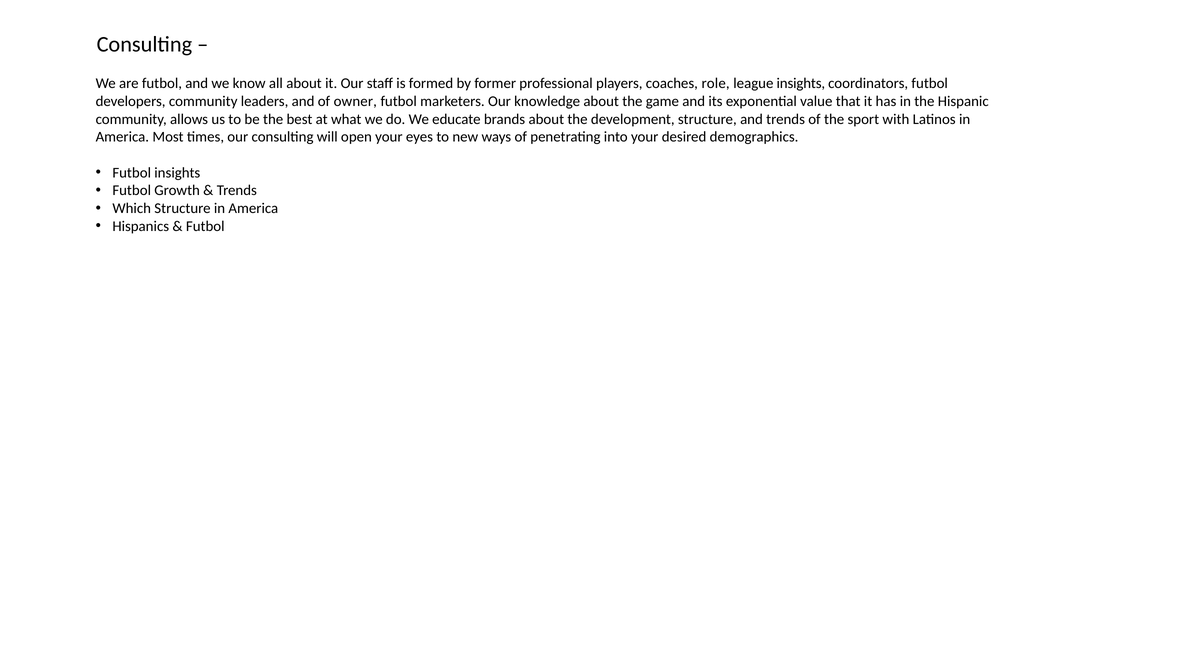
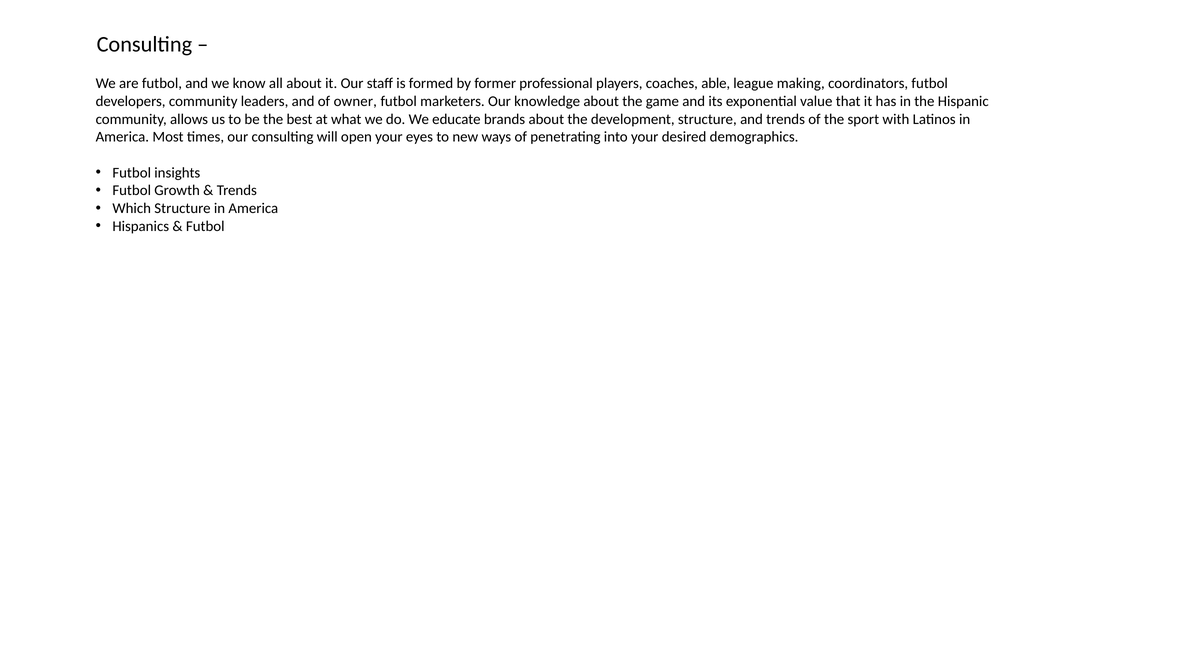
role: role -> able
league insights: insights -> making
